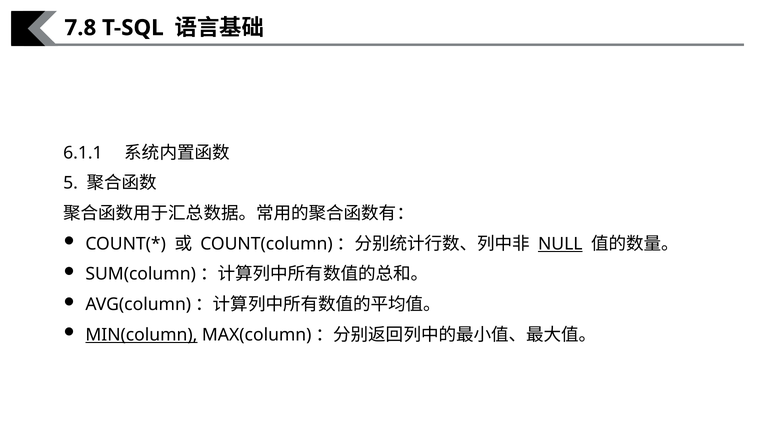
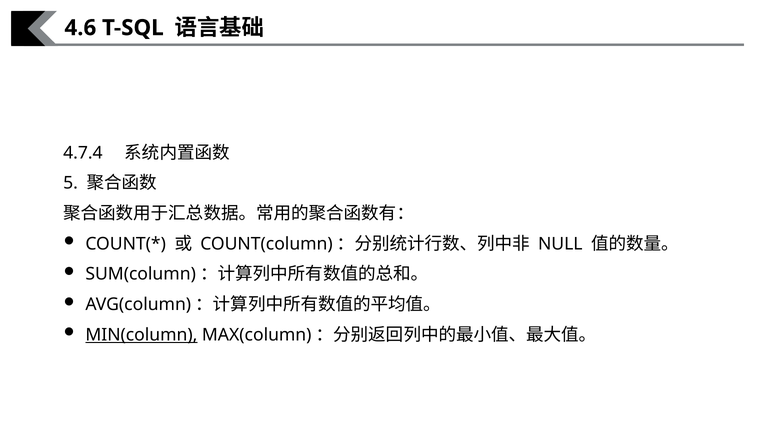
7.8: 7.8 -> 4.6
6.1.1: 6.1.1 -> 4.7.4
NULL underline: present -> none
